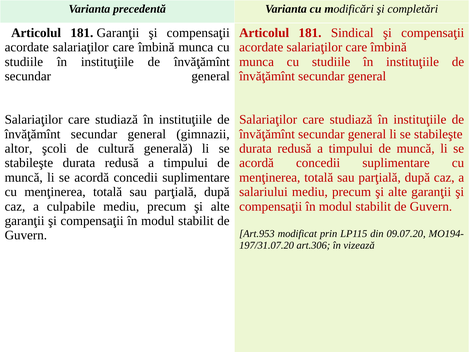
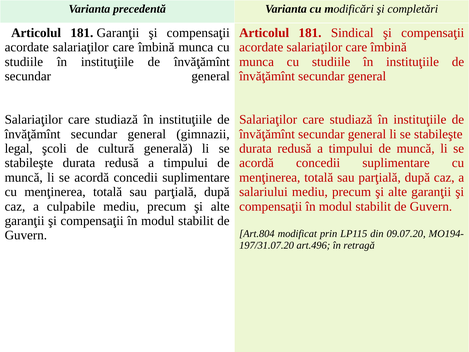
altor: altor -> legal
Art.953: Art.953 -> Art.804
art.306: art.306 -> art.496
vizează: vizează -> retragă
